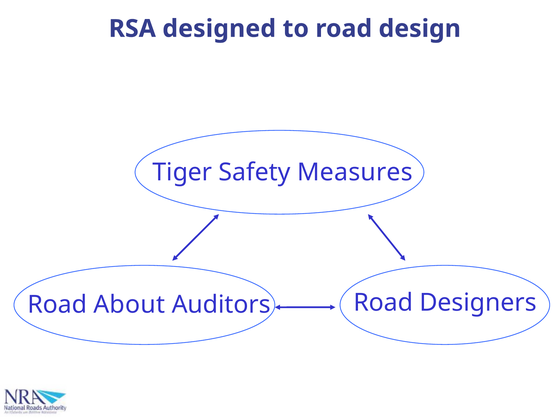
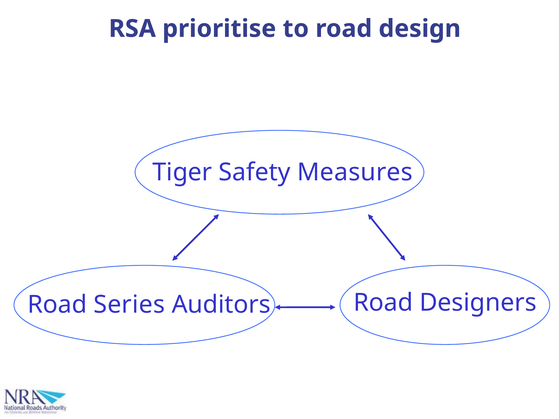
designed: designed -> prioritise
About: About -> Series
